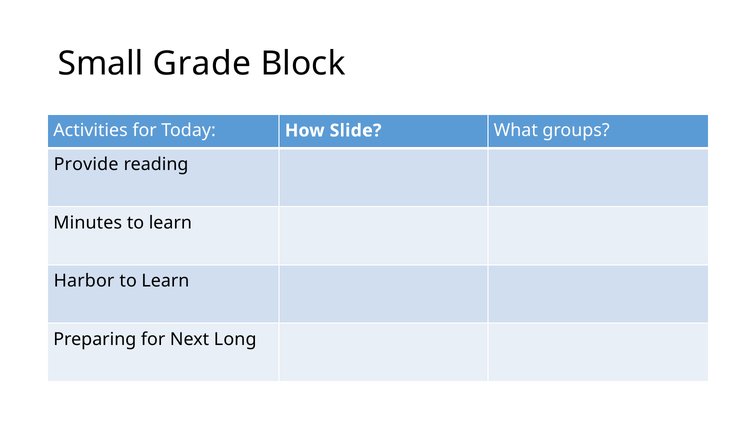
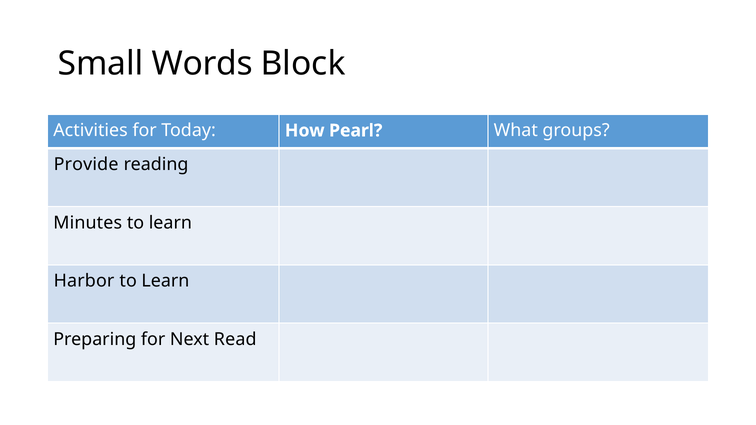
Grade: Grade -> Words
Slide: Slide -> Pearl
Long: Long -> Read
